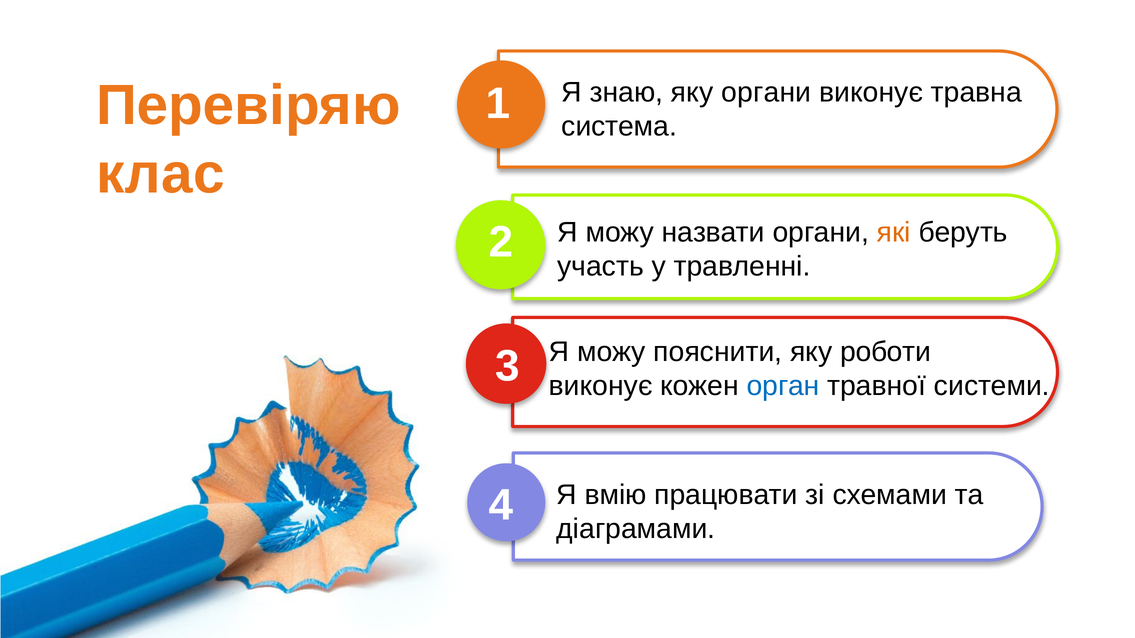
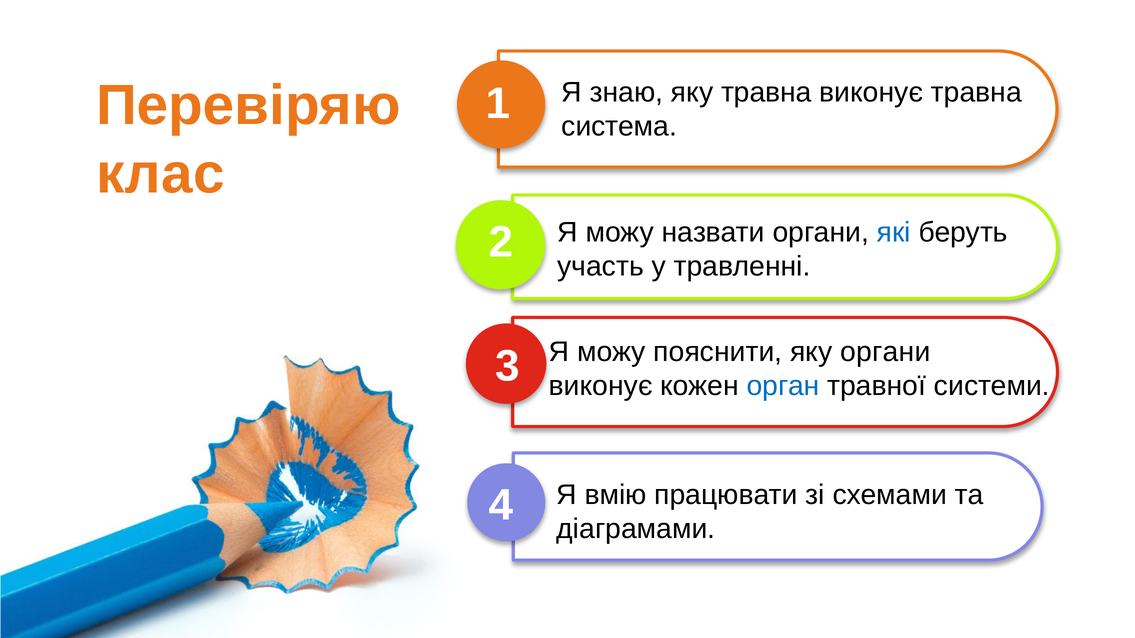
яку органи: органи -> травна
які colour: orange -> blue
яку роботи: роботи -> органи
